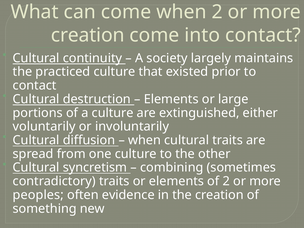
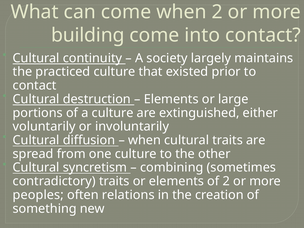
creation at (88, 35): creation -> building
evidence: evidence -> relations
